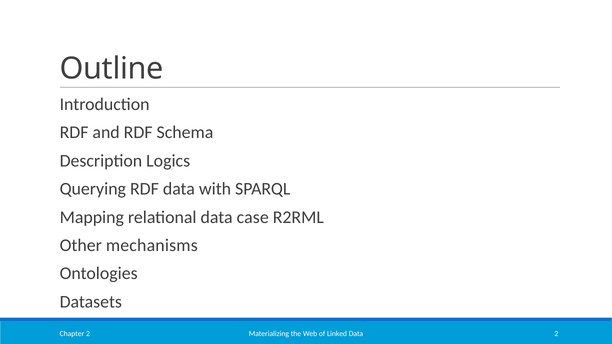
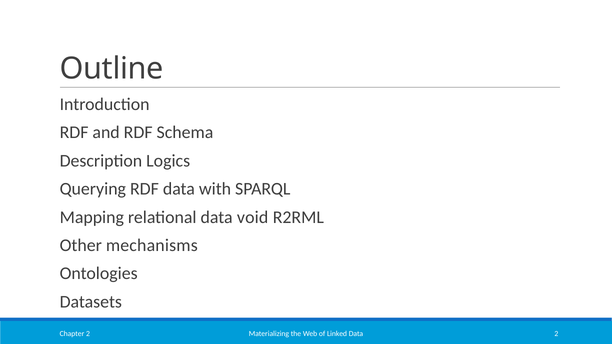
case: case -> void
